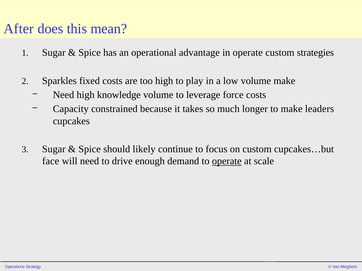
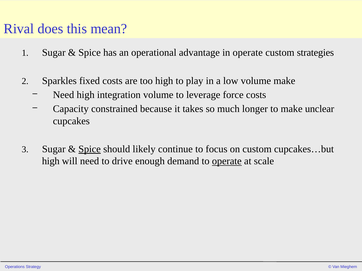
After: After -> Rival
knowledge: knowledge -> integration
leaders: leaders -> unclear
Spice at (90, 149) underline: none -> present
face at (51, 161): face -> high
